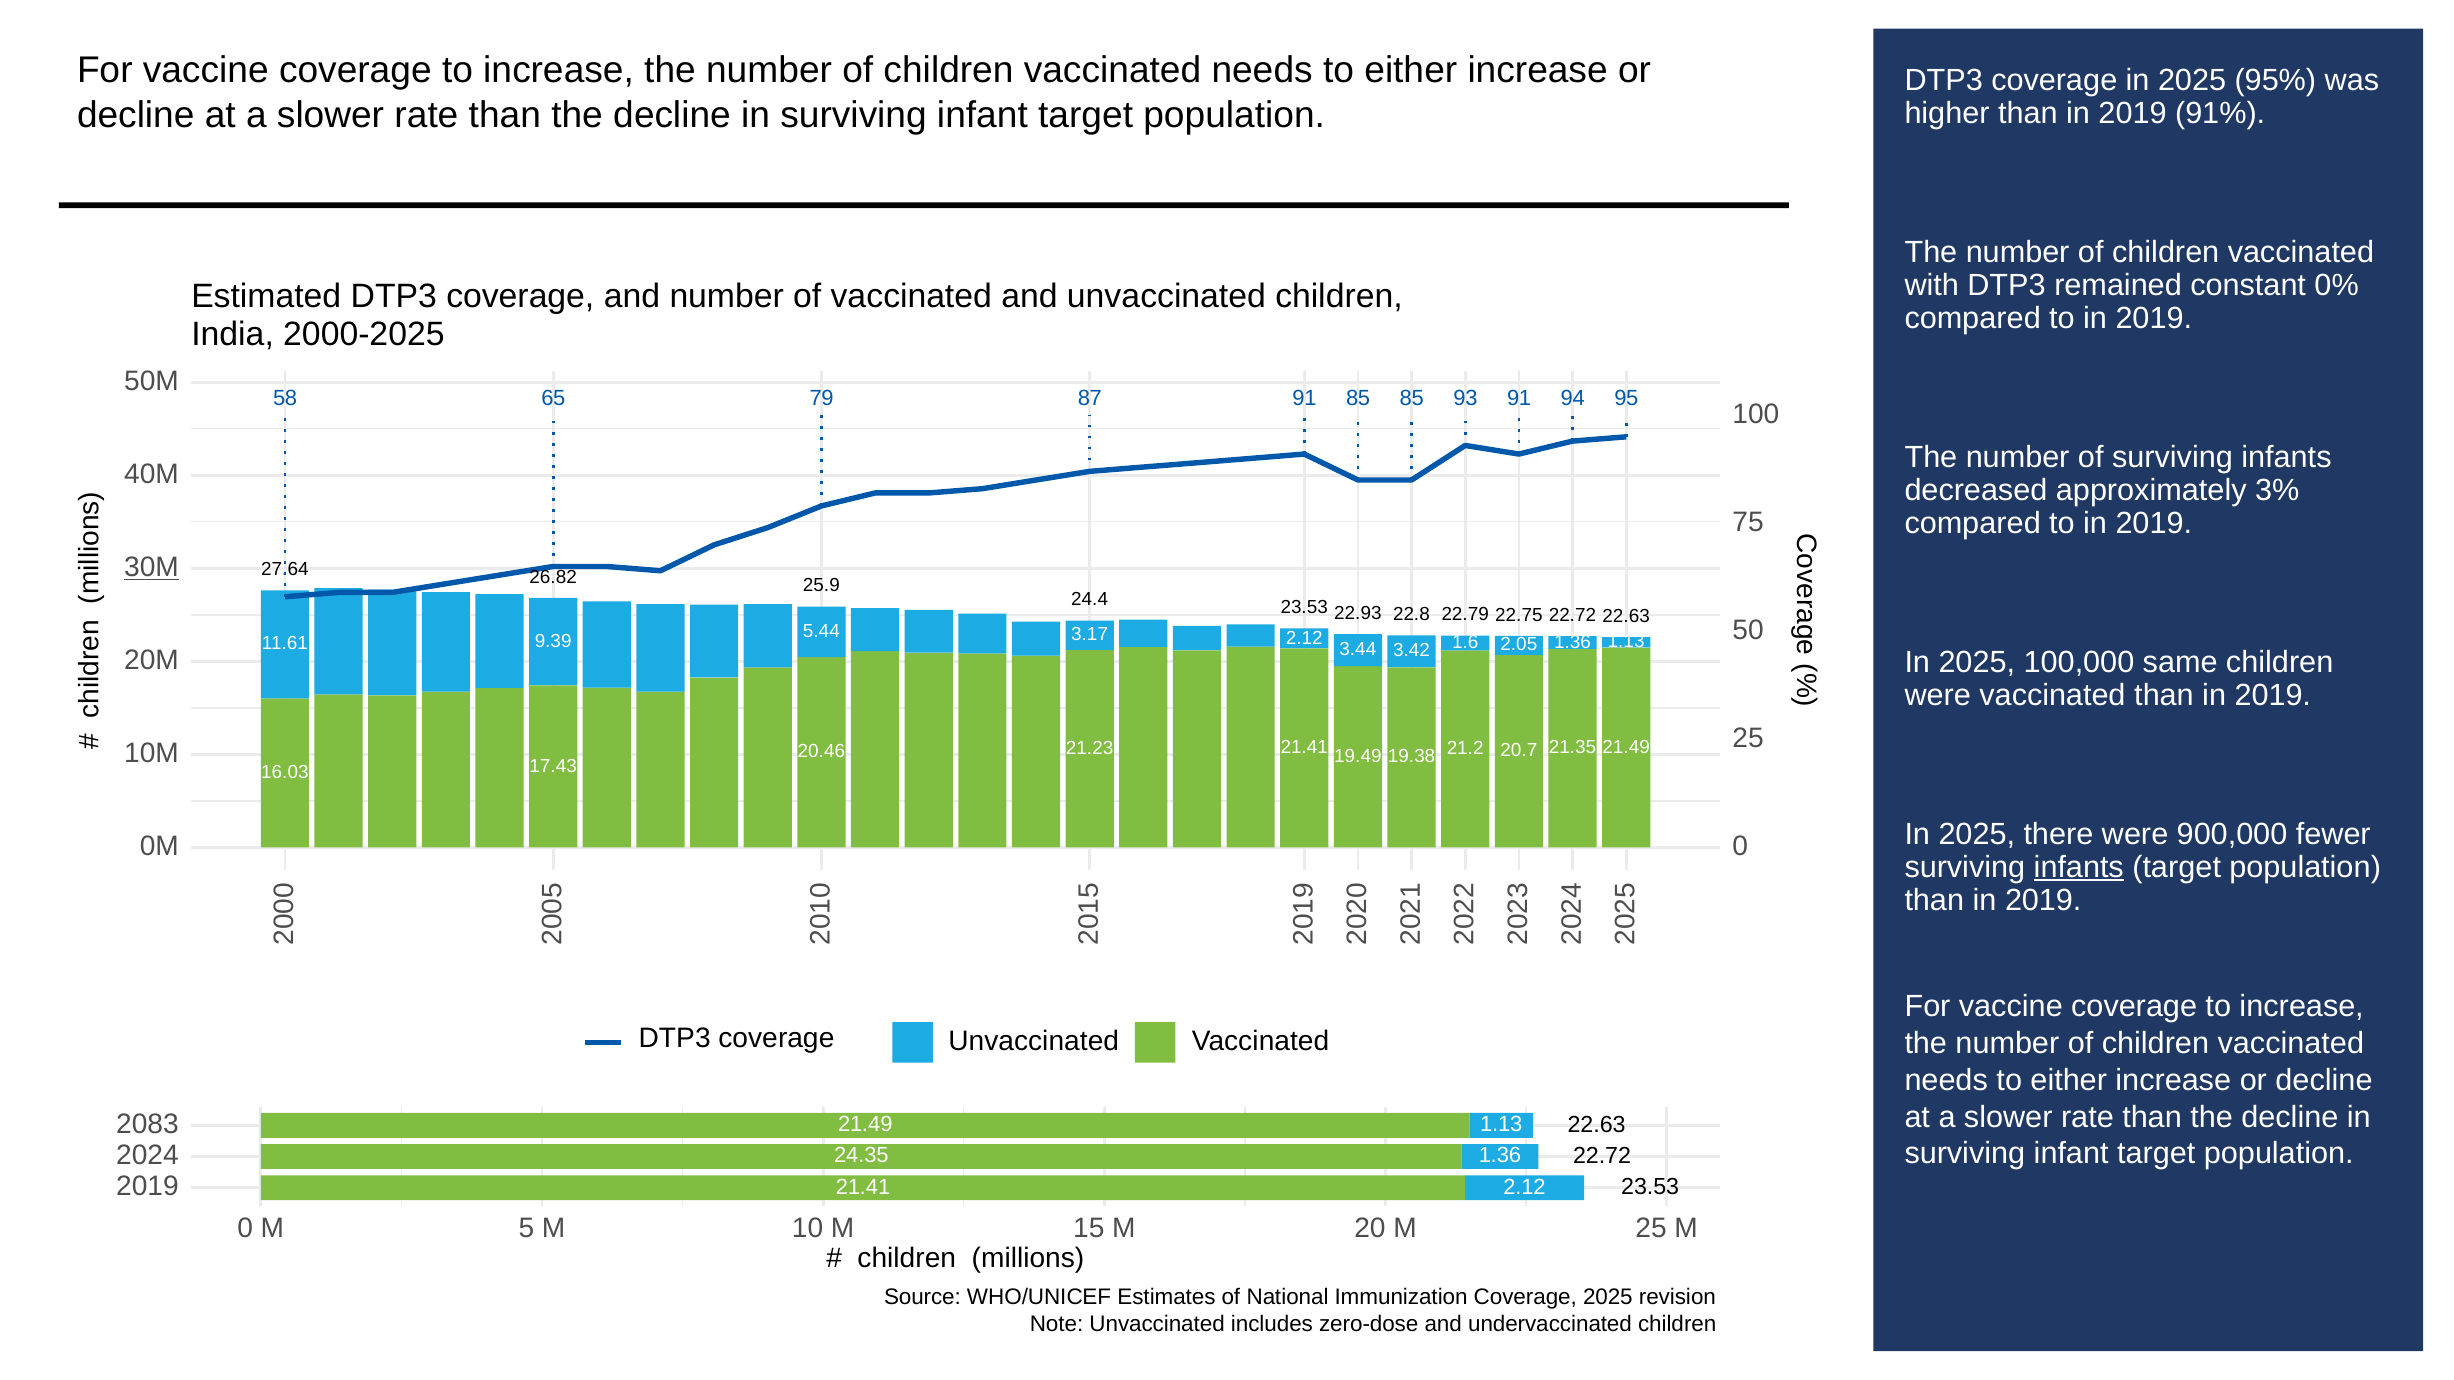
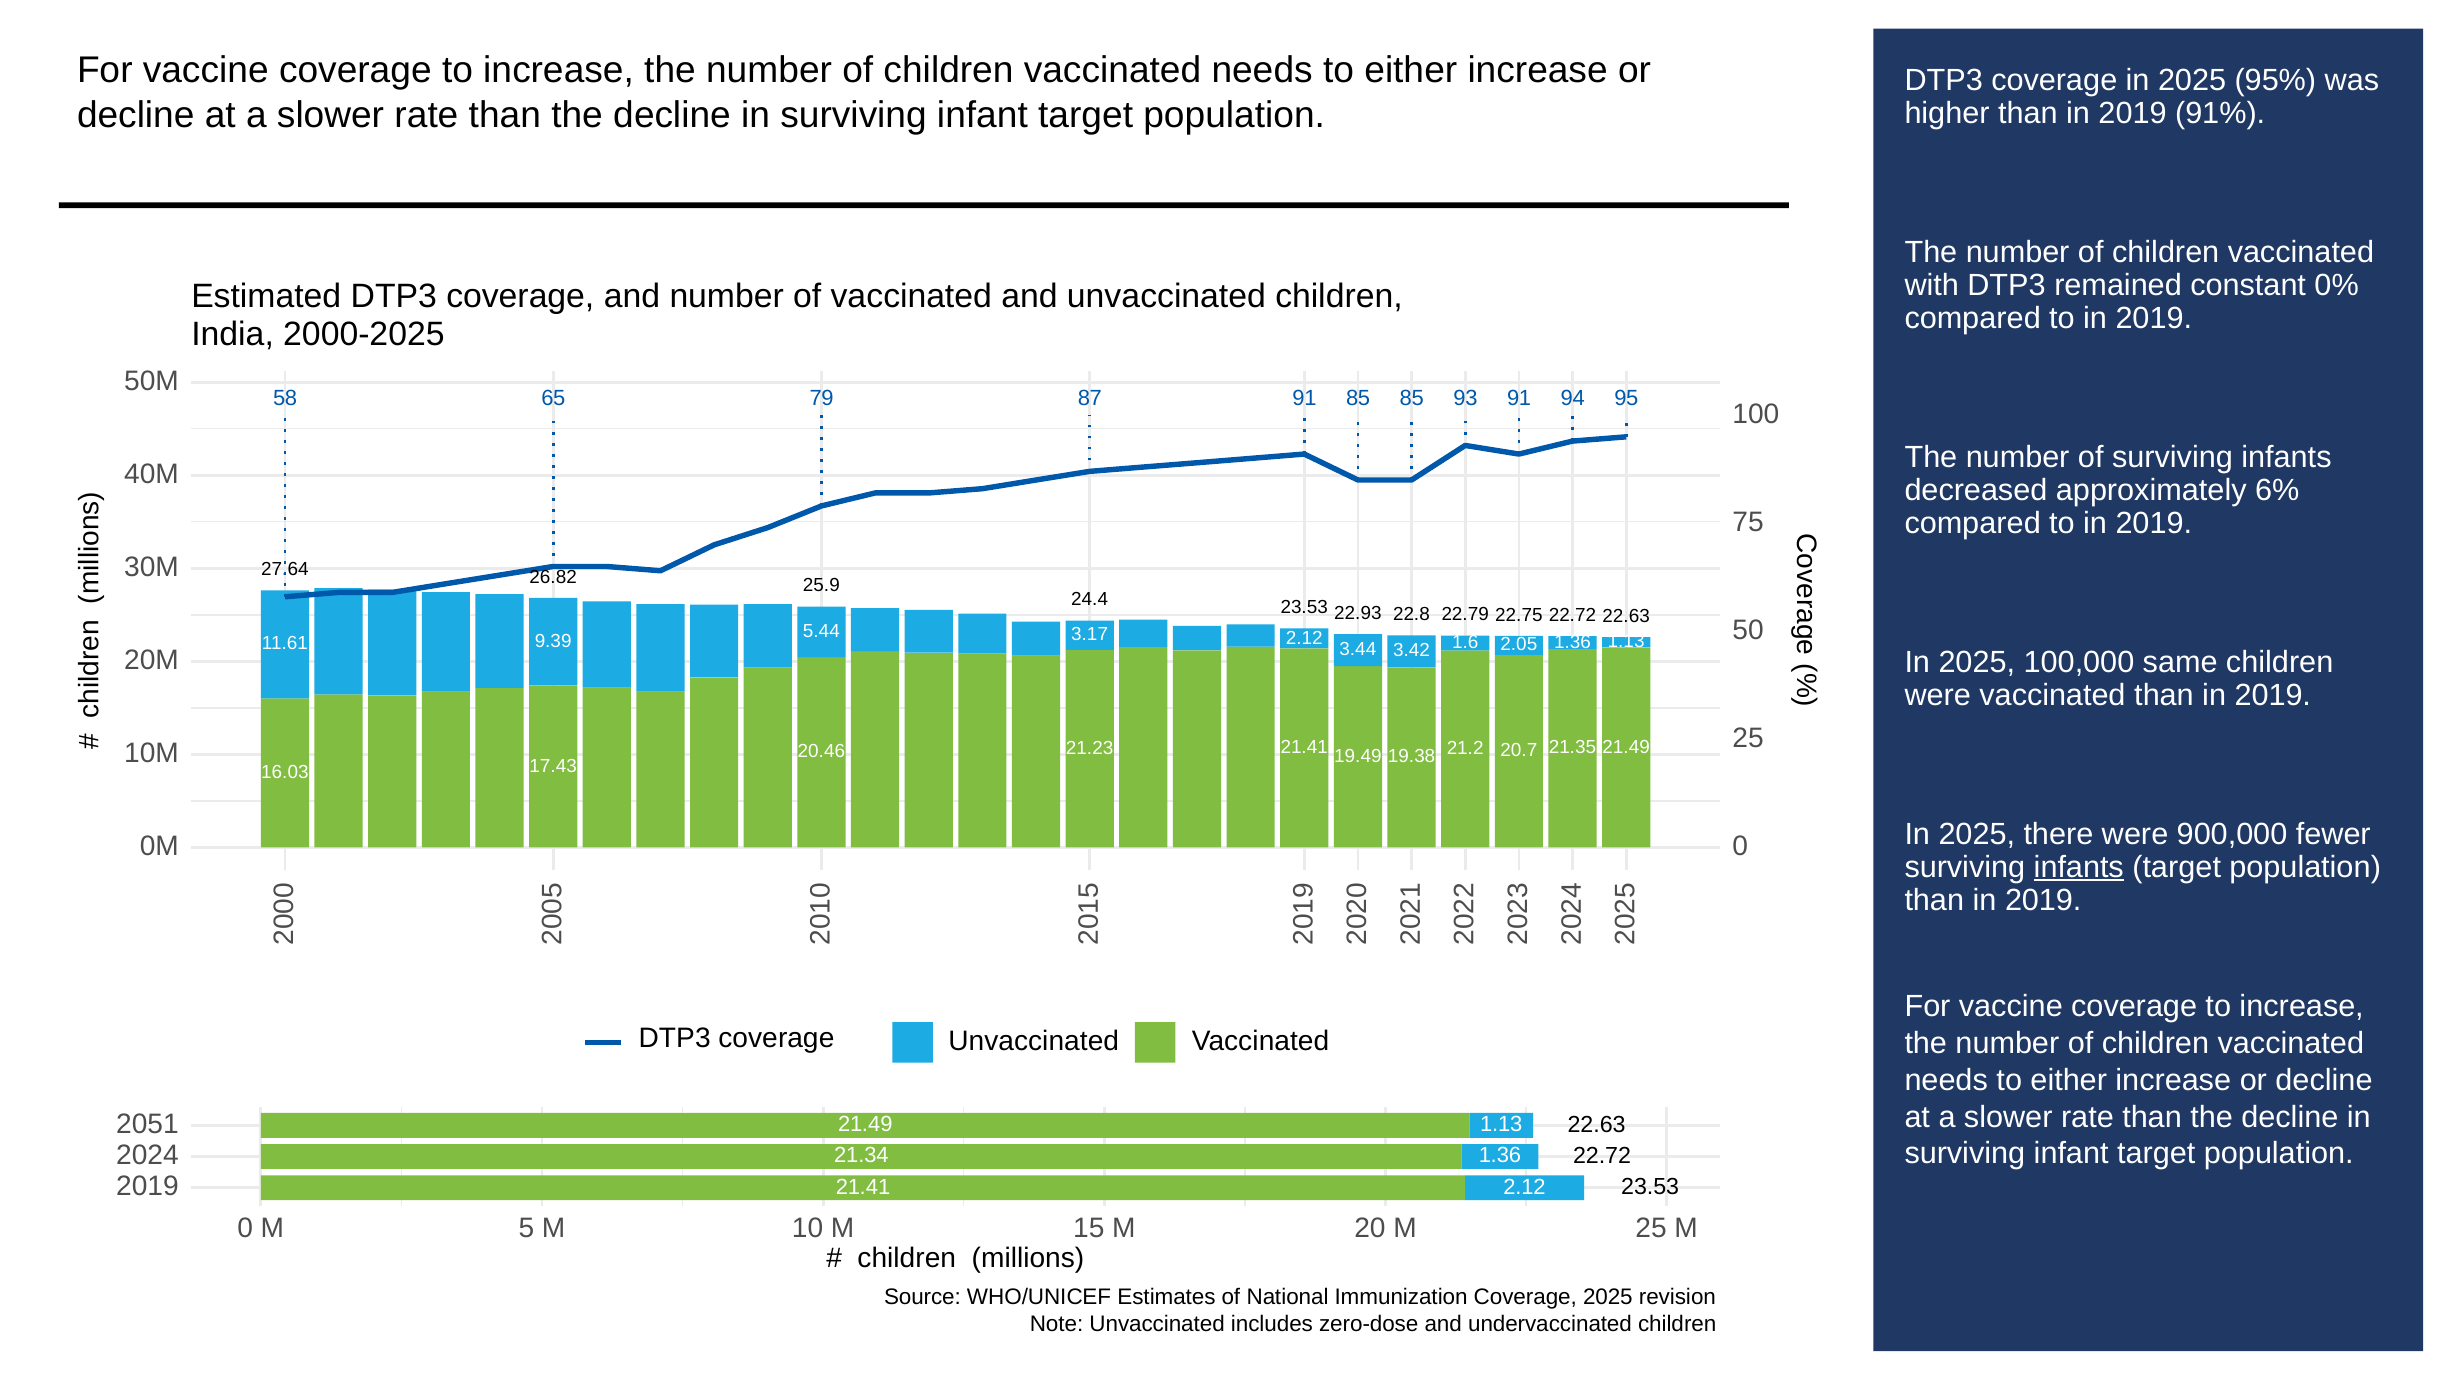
3%: 3% -> 6%
30M underline: present -> none
2083: 2083 -> 2051
24.35: 24.35 -> 21.34
